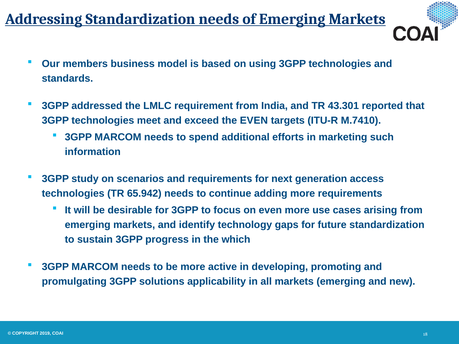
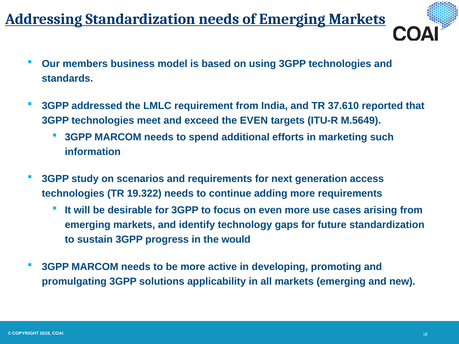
43.301: 43.301 -> 37.610
M.7410: M.7410 -> M.5649
65.942: 65.942 -> 19.322
which: which -> would
